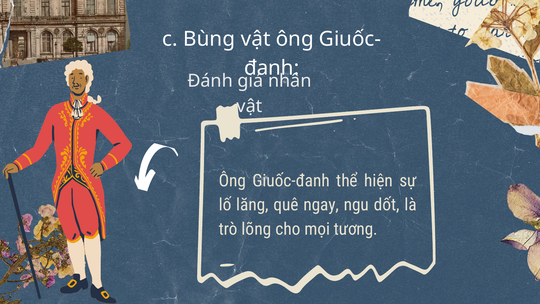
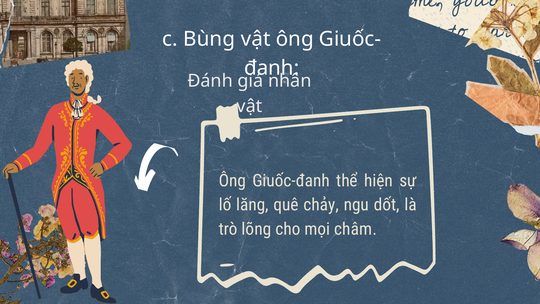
ngay: ngay -> chảy
tương: tương -> châm
